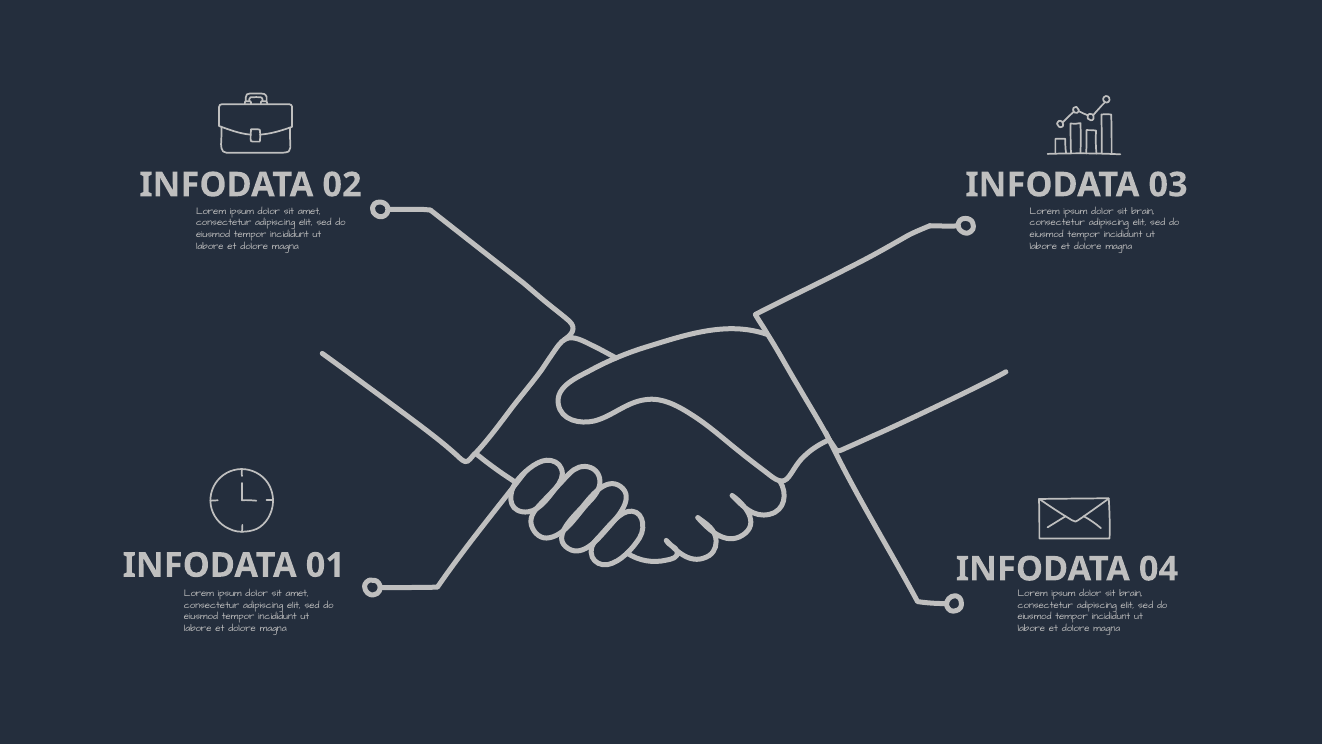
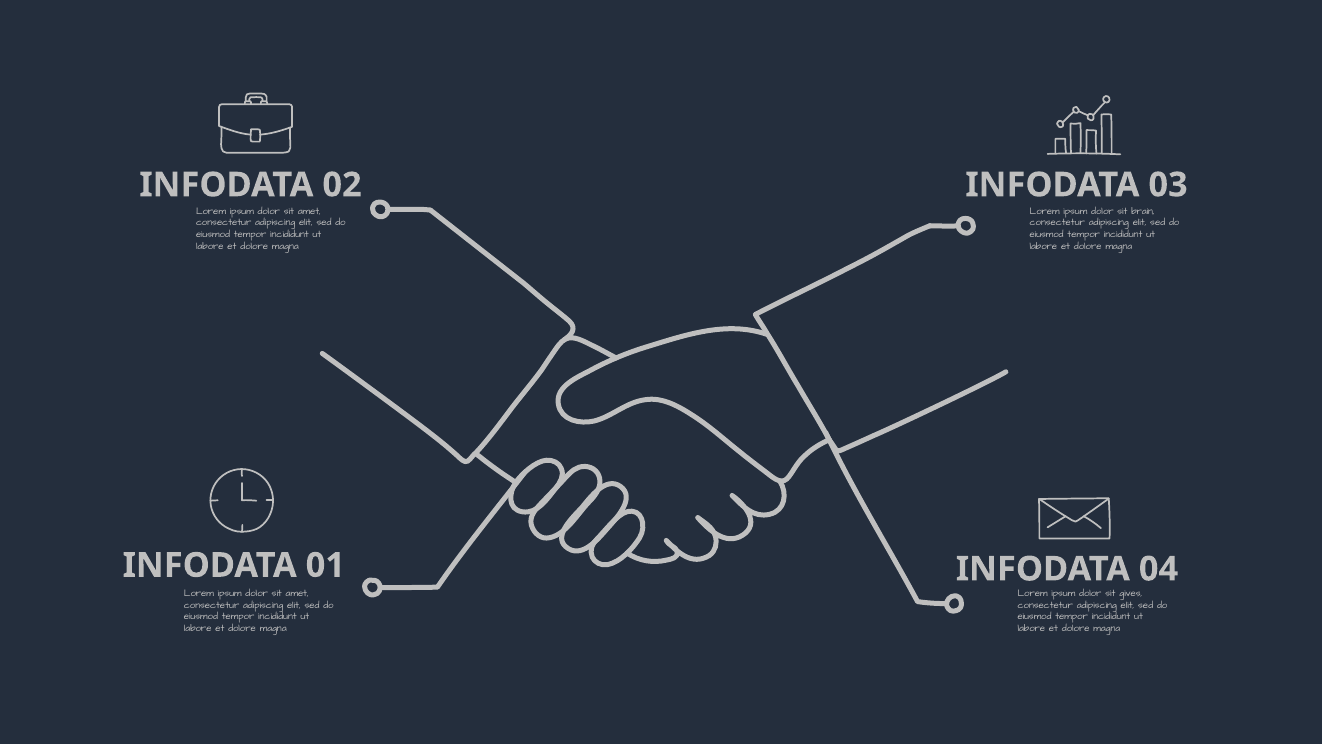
brain at (1131, 593): brain -> gives
